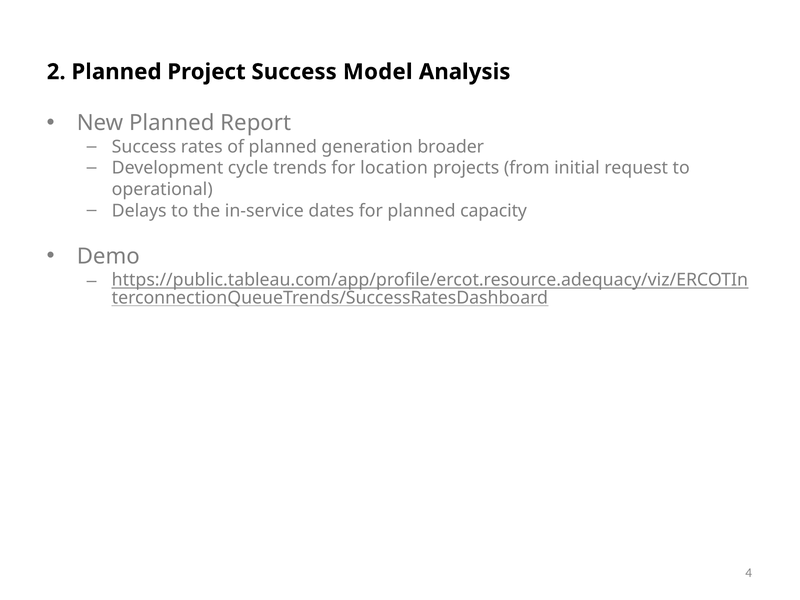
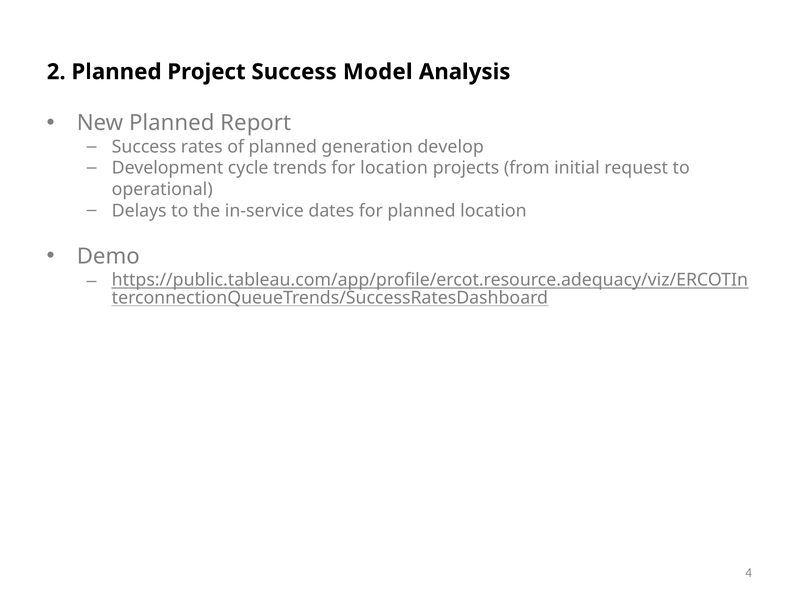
broader: broader -> develop
planned capacity: capacity -> location
